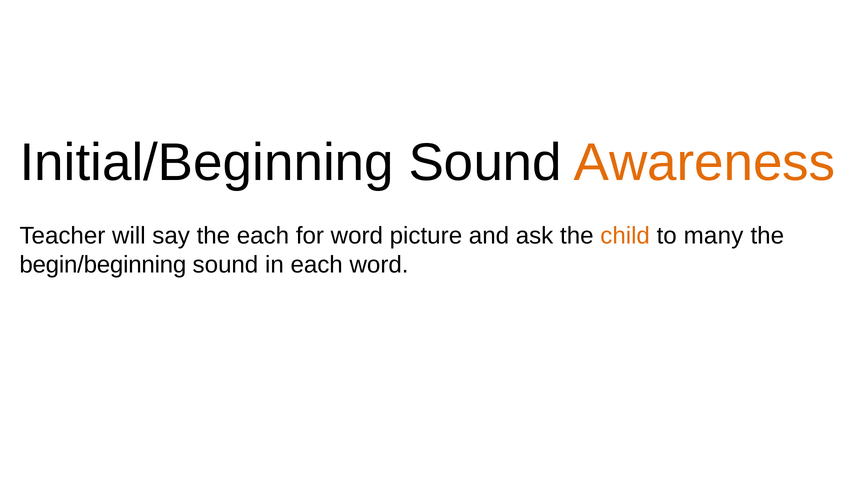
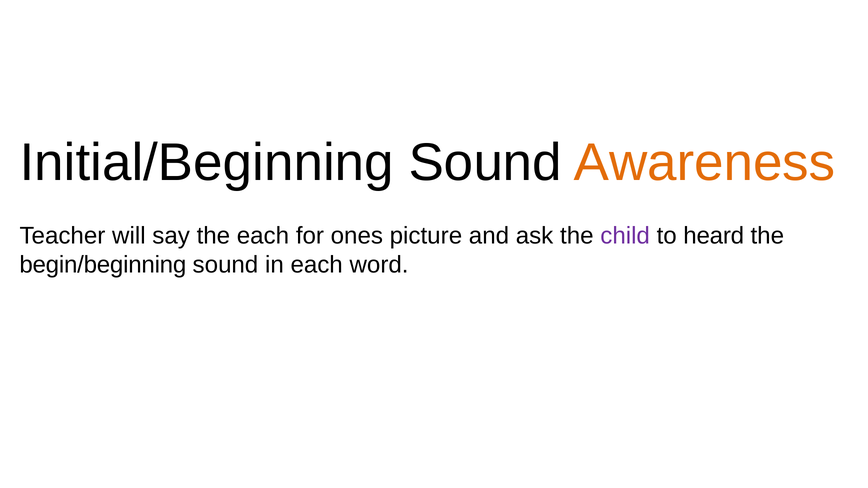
for word: word -> ones
child colour: orange -> purple
many: many -> heard
